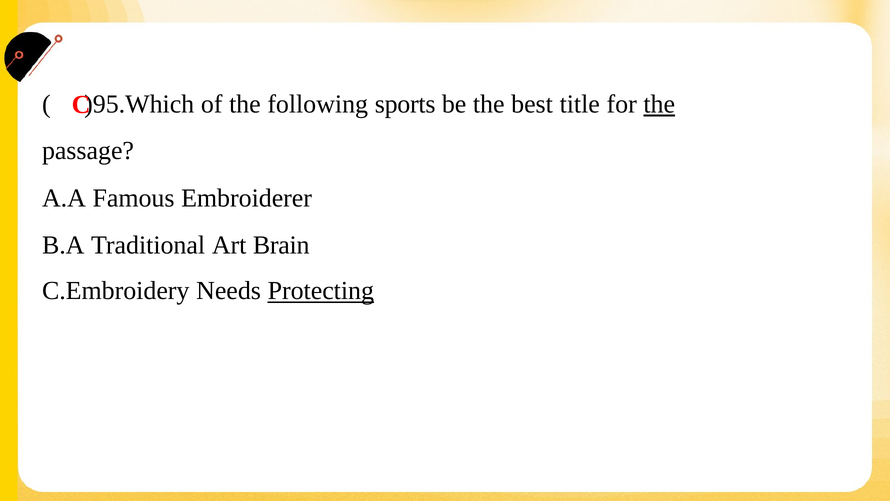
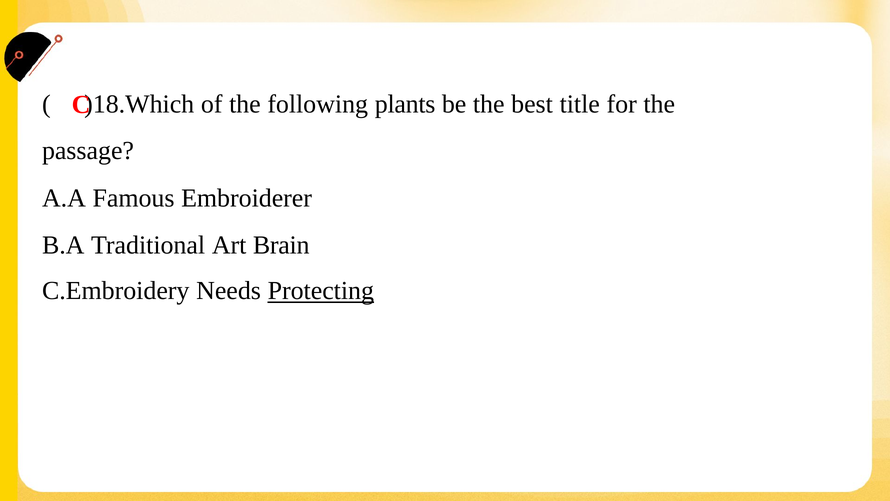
)95.Which: )95.Which -> )18.Which
sports: sports -> plants
the at (659, 104) underline: present -> none
